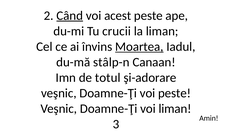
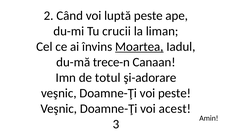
Când underline: present -> none
acest: acest -> luptă
stâlp-n: stâlp-n -> trece-n
voi liman: liman -> acest
